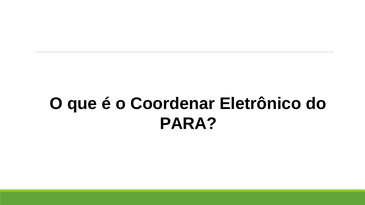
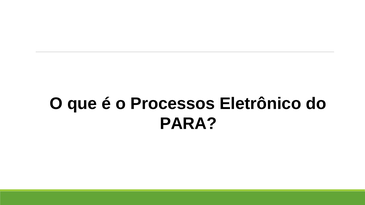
Coordenar: Coordenar -> Processos
